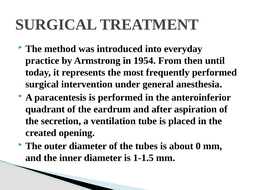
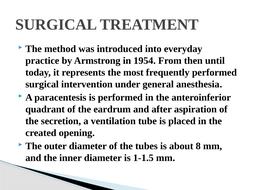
0: 0 -> 8
